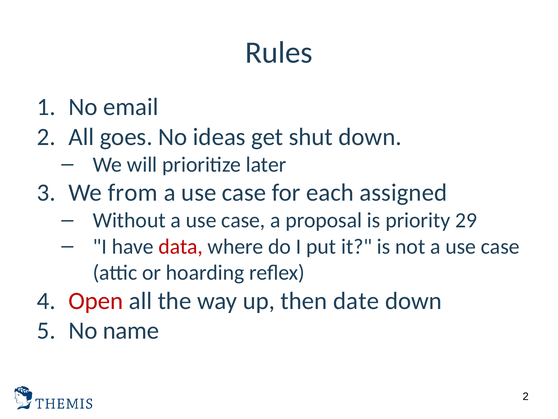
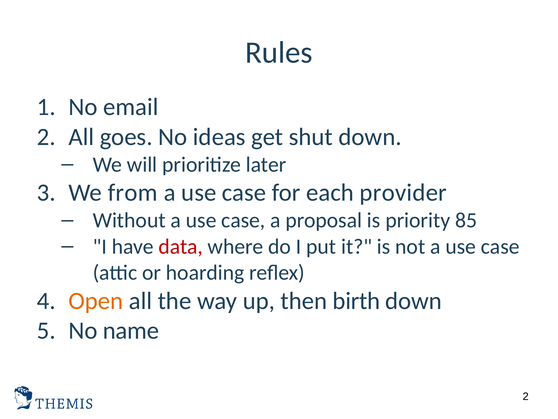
assigned: assigned -> provider
29: 29 -> 85
Open colour: red -> orange
date: date -> birth
